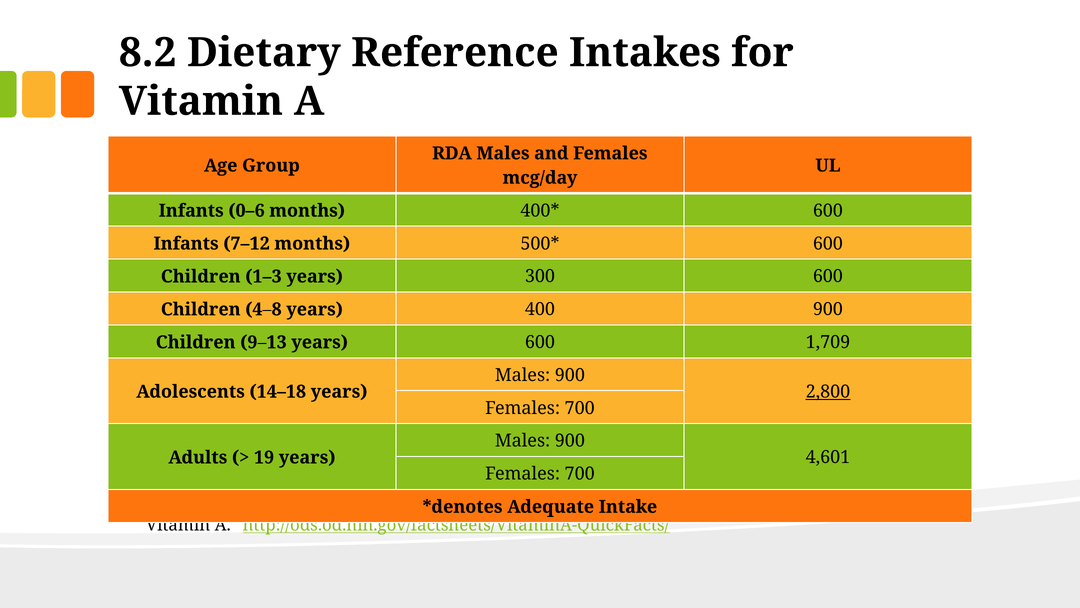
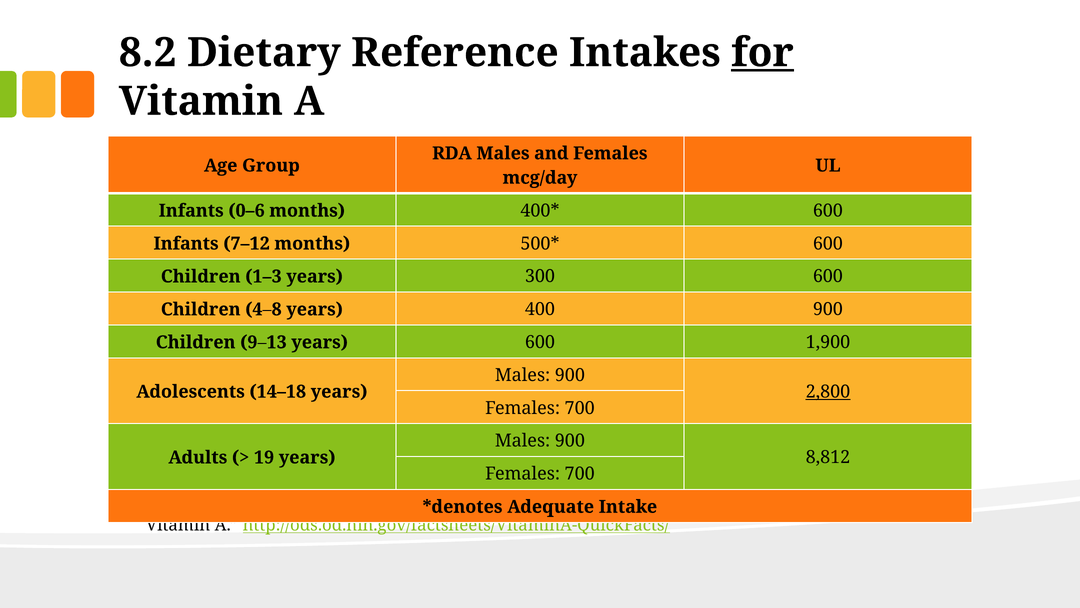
for underline: none -> present
1,709: 1,709 -> 1,900
4,601: 4,601 -> 8,812
